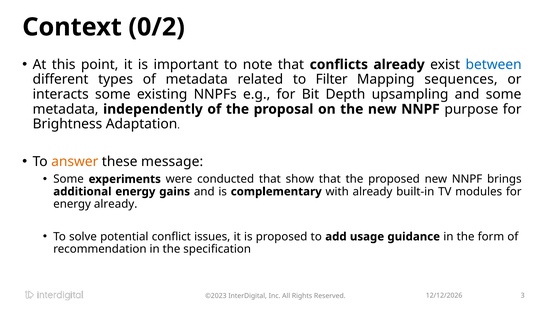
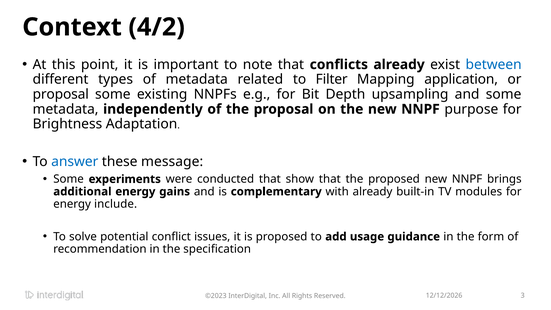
0/2: 0/2 -> 4/2
sequences: sequences -> application
interacts at (61, 94): interacts -> proposal
answer colour: orange -> blue
energy already: already -> include
